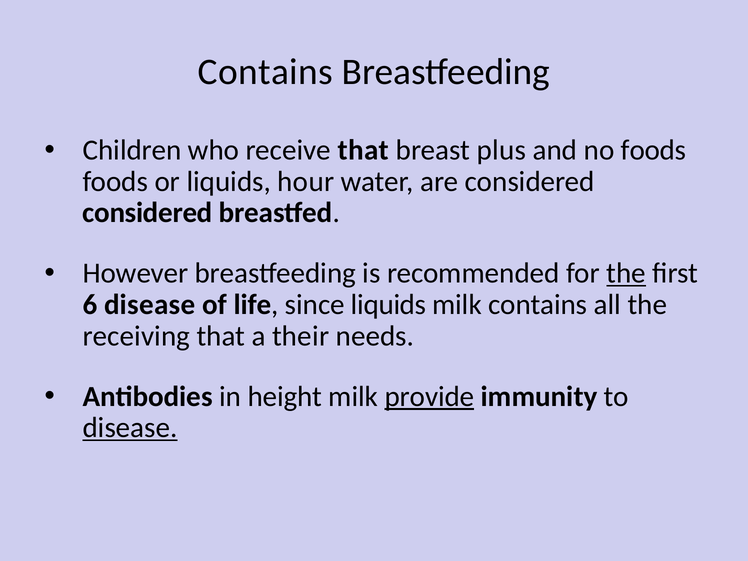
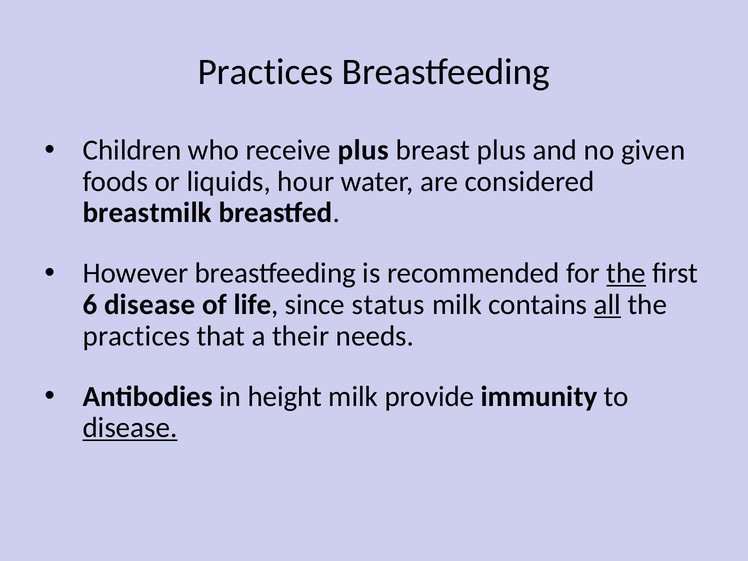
Contains at (265, 72): Contains -> Practices
receive that: that -> plus
no foods: foods -> given
considered at (147, 213): considered -> breastmilk
since liquids: liquids -> status
all underline: none -> present
receiving at (136, 336): receiving -> practices
provide underline: present -> none
